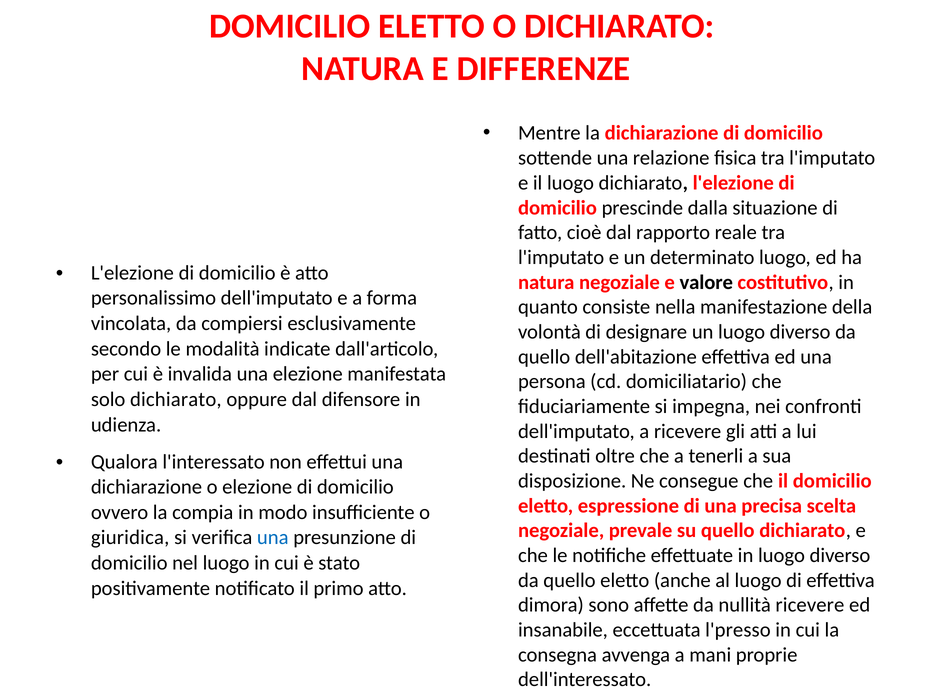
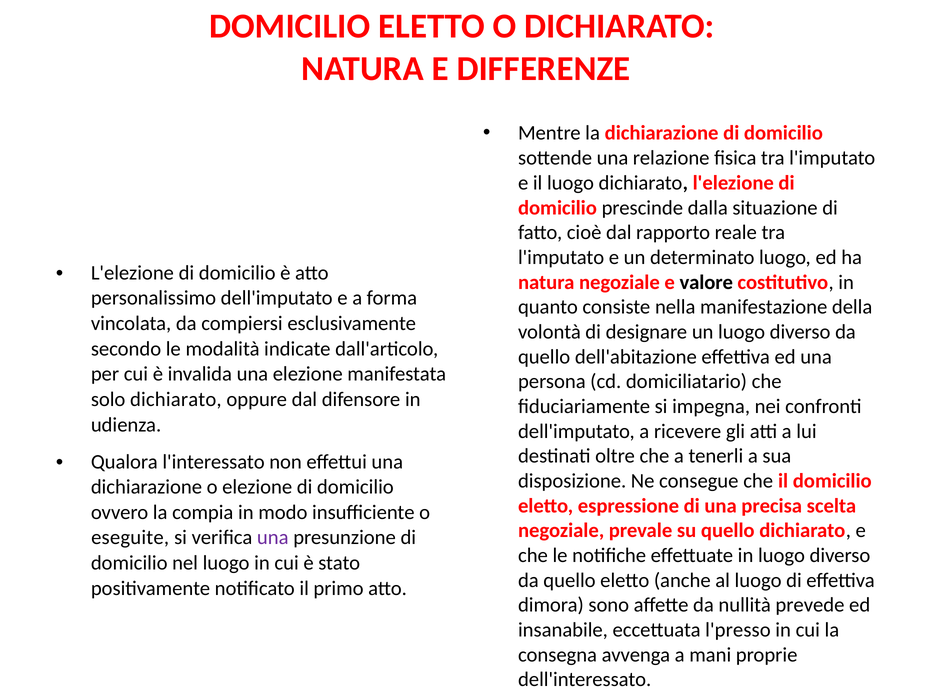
giuridica: giuridica -> eseguite
una at (273, 538) colour: blue -> purple
nullità ricevere: ricevere -> prevede
